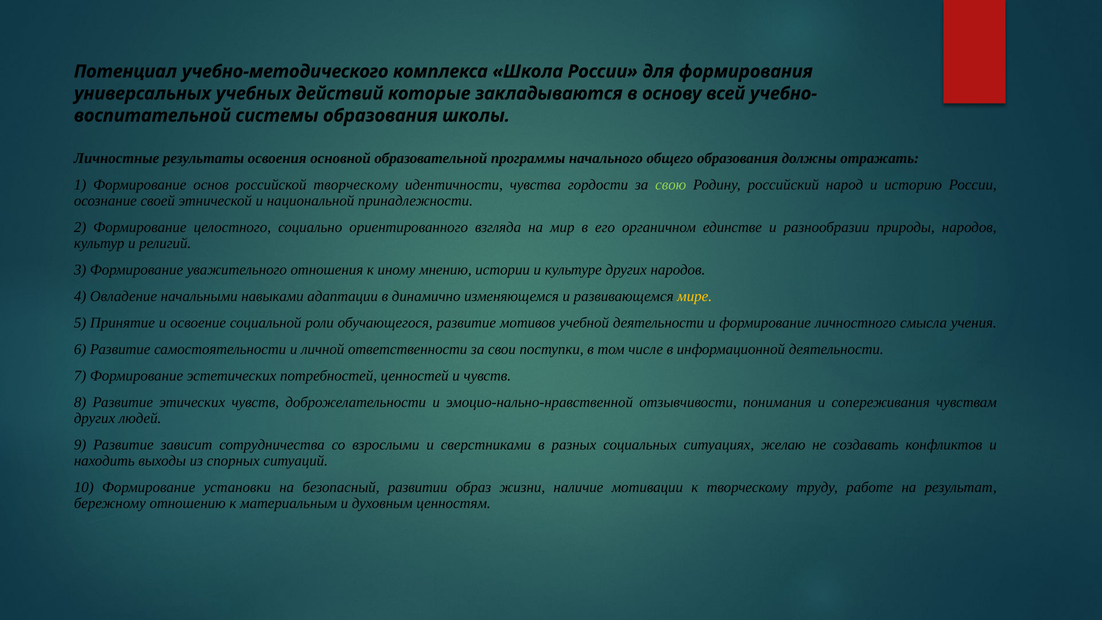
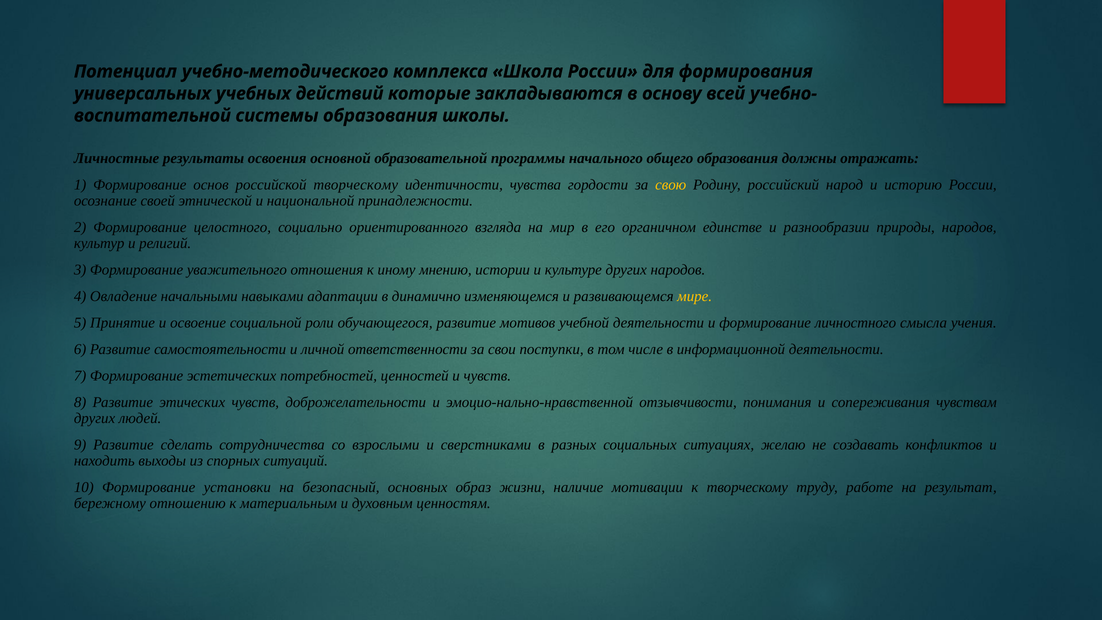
свою colour: light green -> yellow
зависит: зависит -> сделать
развитии: развитии -> основных
